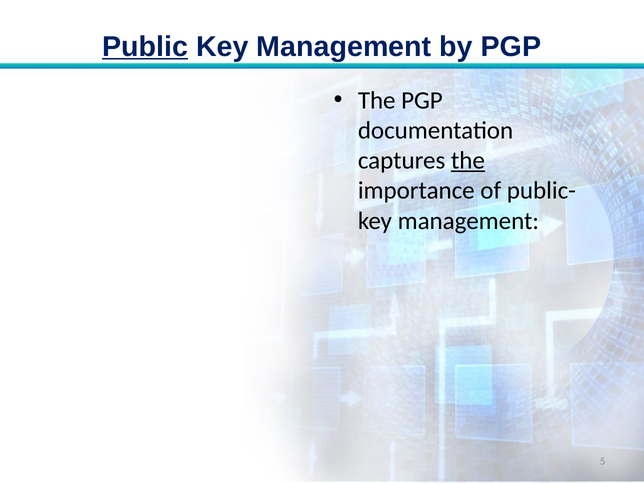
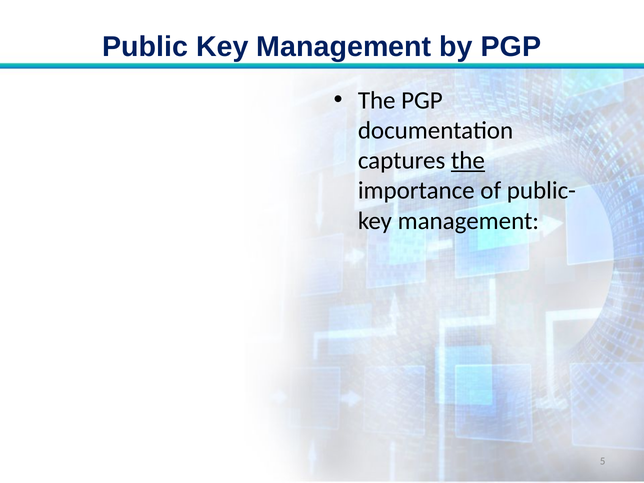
Public underline: present -> none
